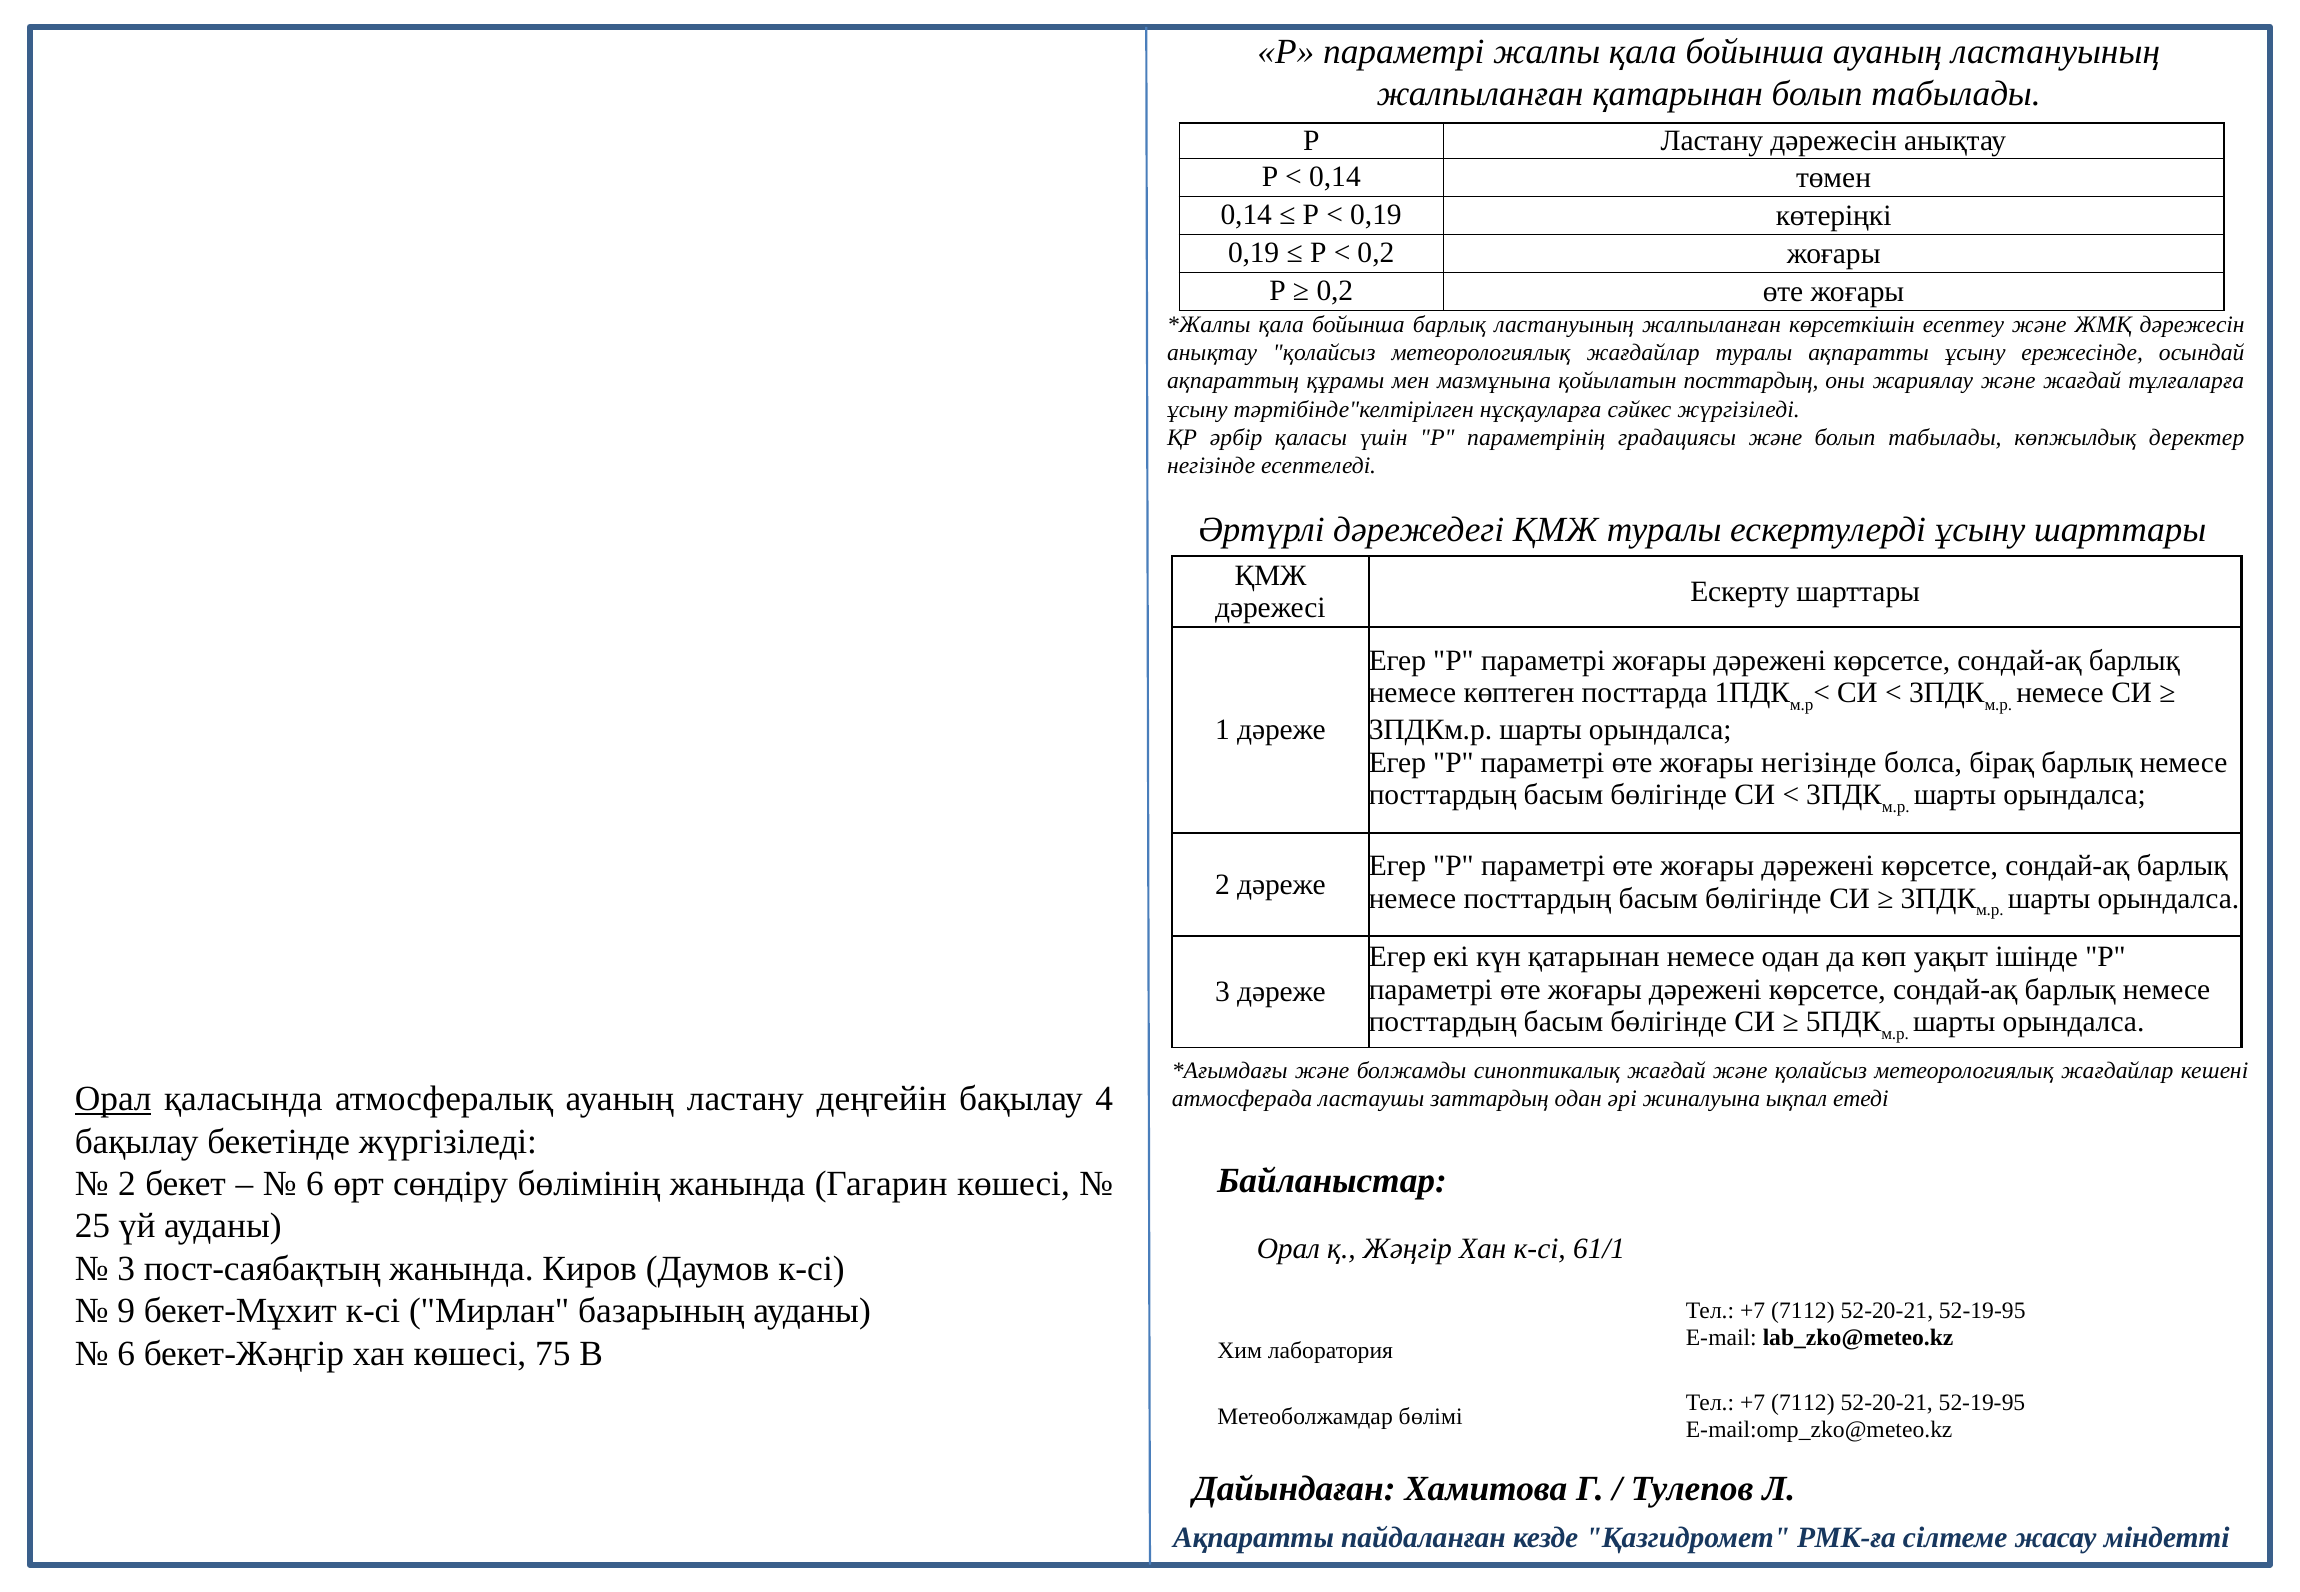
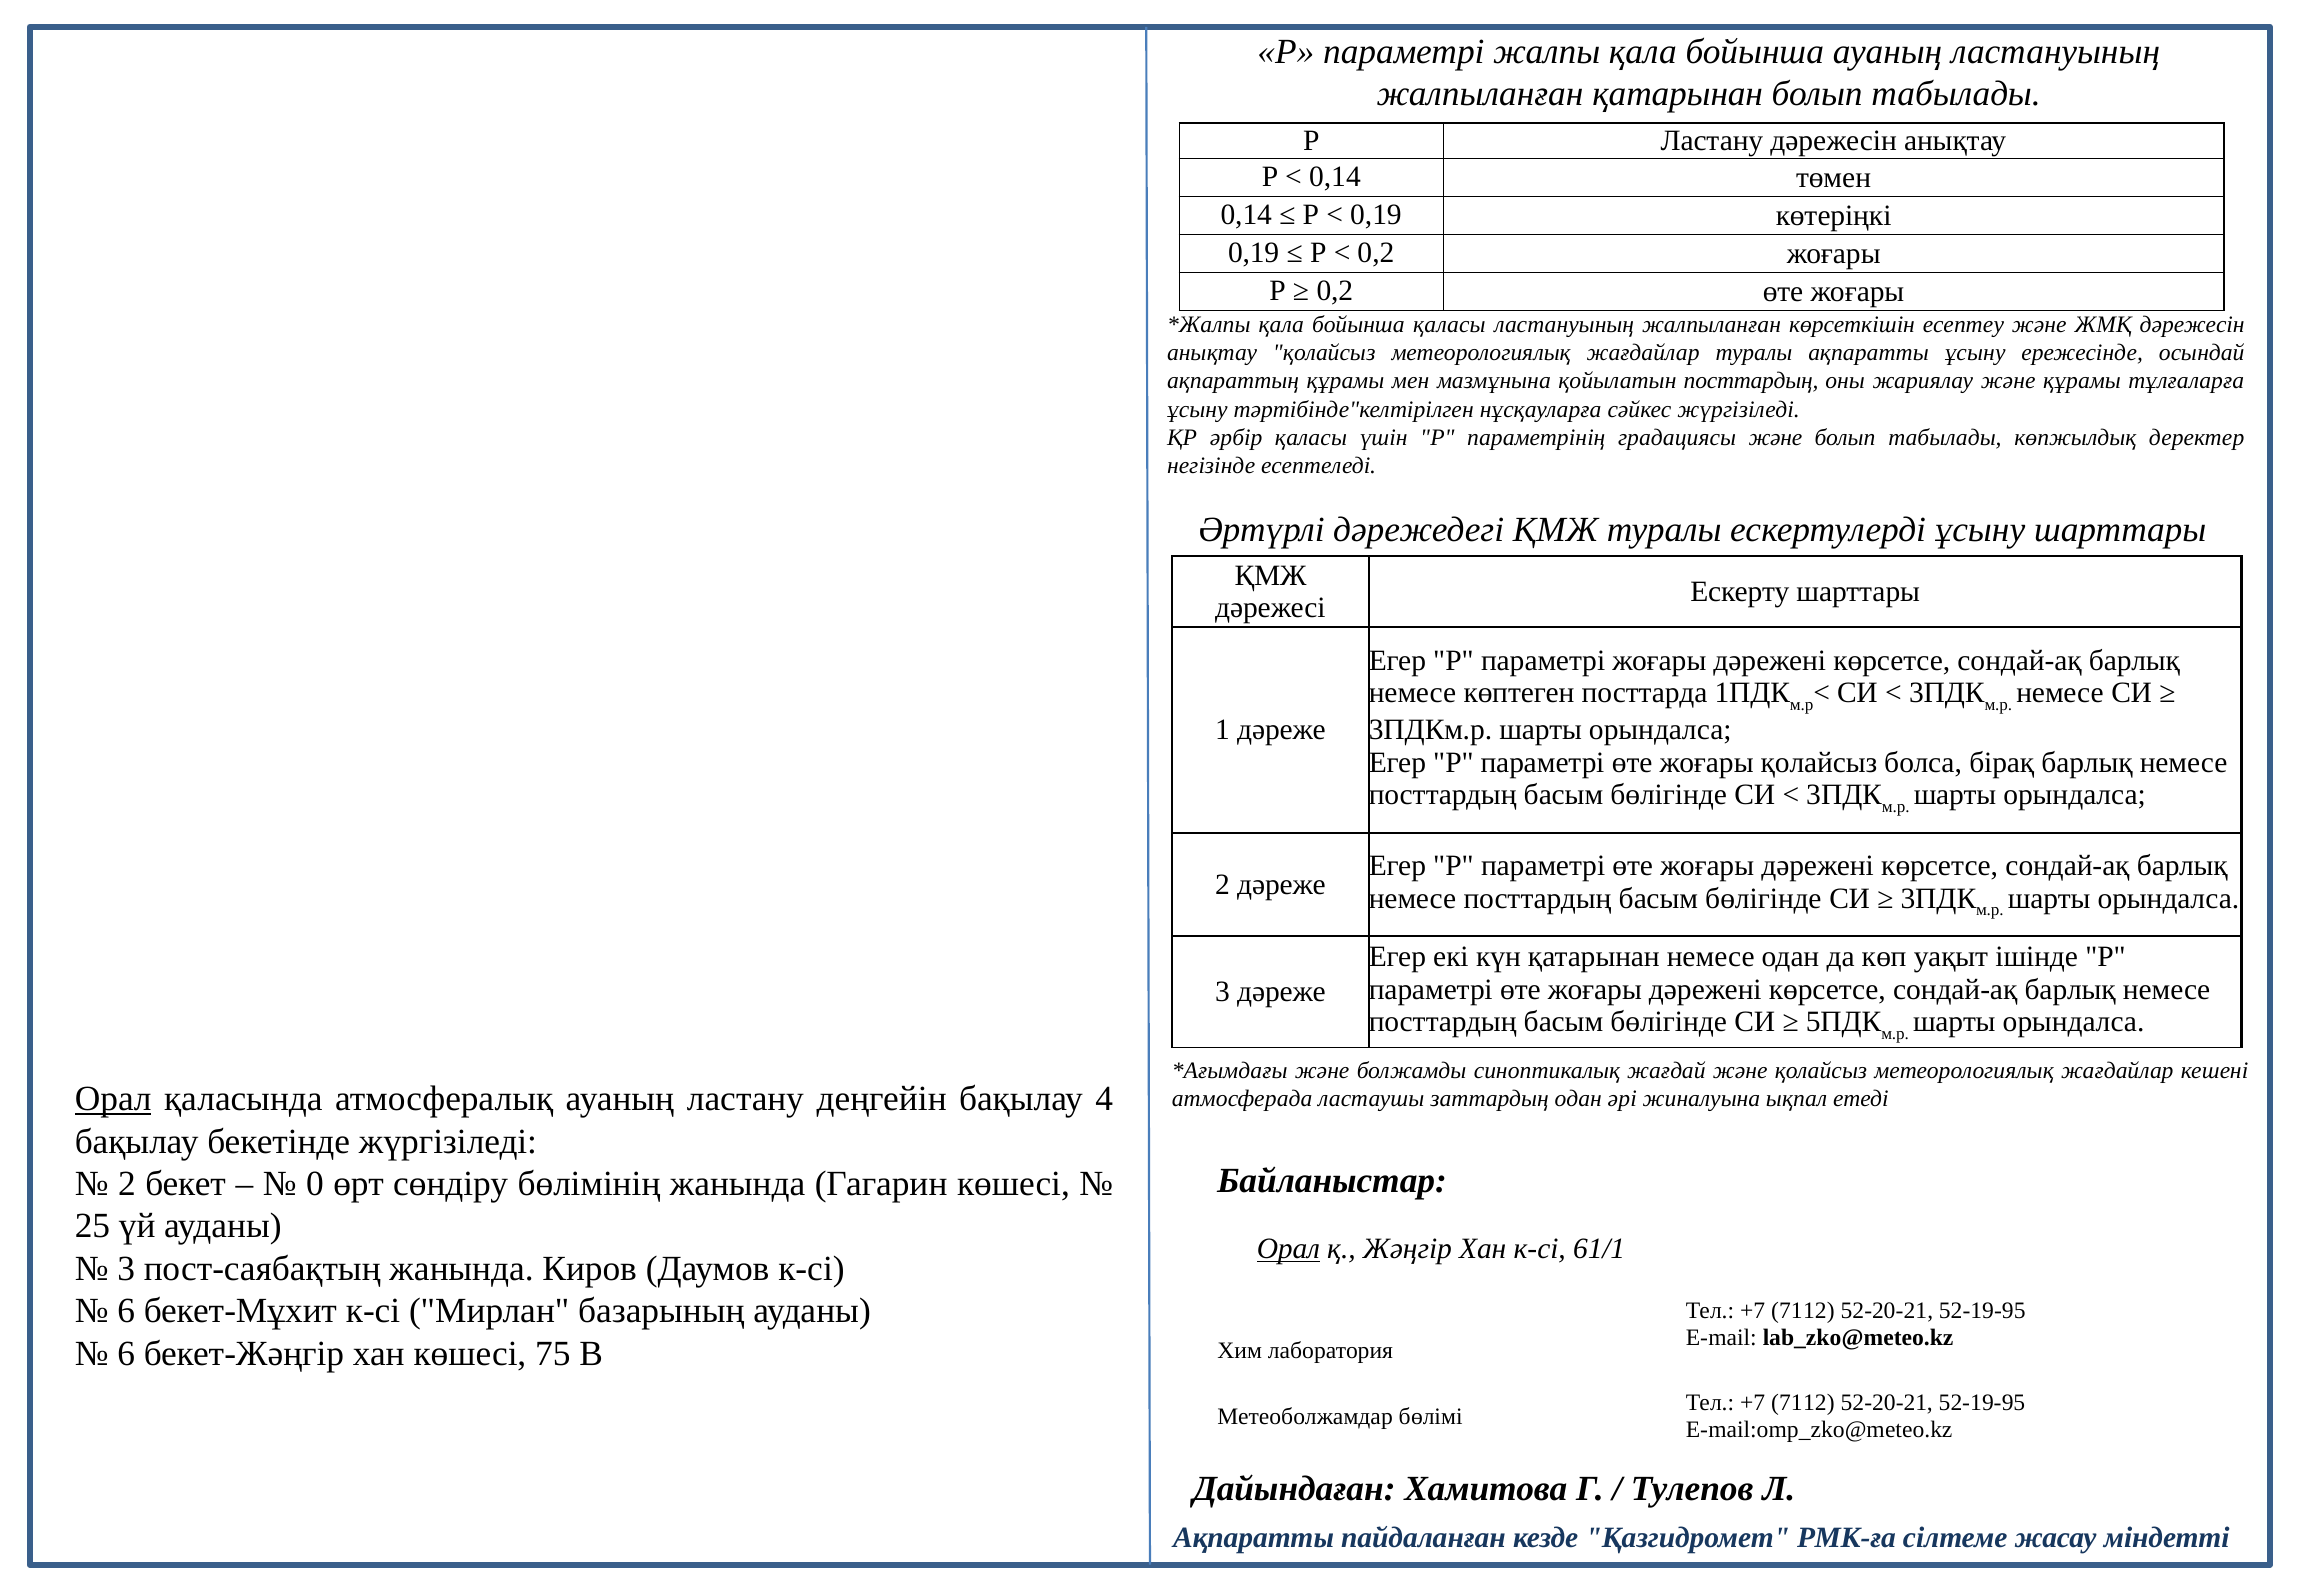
бойынша барлық: барлық -> қаласы
және жағдай: жағдай -> құрамы
жоғары негізінде: негізінде -> қолайсыз
6 at (315, 1184): 6 -> 0
Орал at (1288, 1249) underline: none -> present
9 at (126, 1311): 9 -> 6
